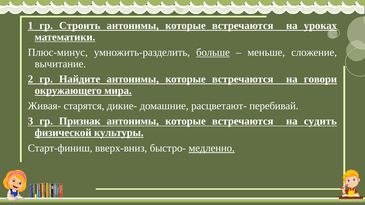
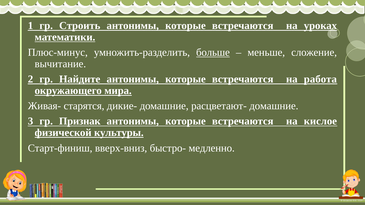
говори: говори -> работа
расцветают- перебивай: перебивай -> домашние
судить: судить -> кислое
медленно underline: present -> none
